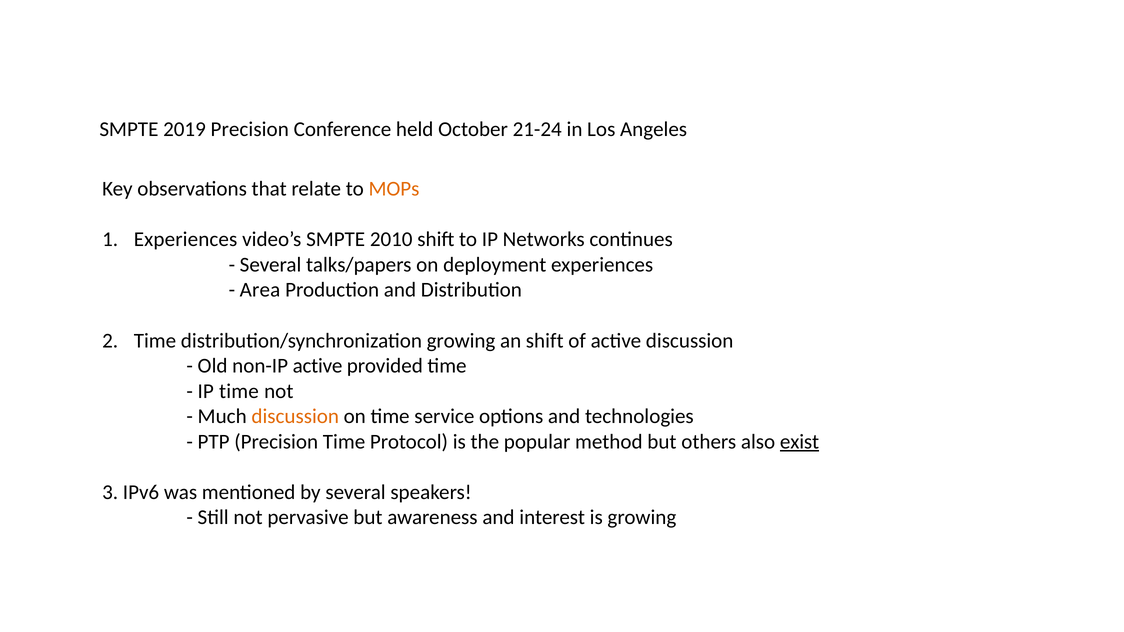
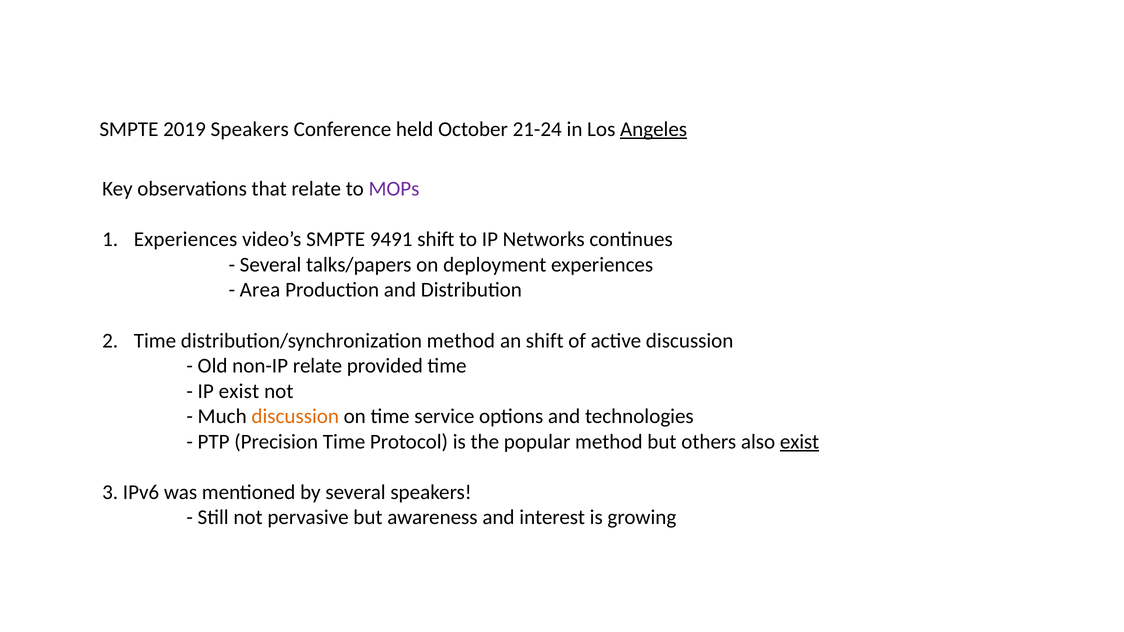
2019 Precision: Precision -> Speakers
Angeles underline: none -> present
MOPs colour: orange -> purple
2010: 2010 -> 9491
distribution/synchronization growing: growing -> method
non-IP active: active -> relate
IP time: time -> exist
